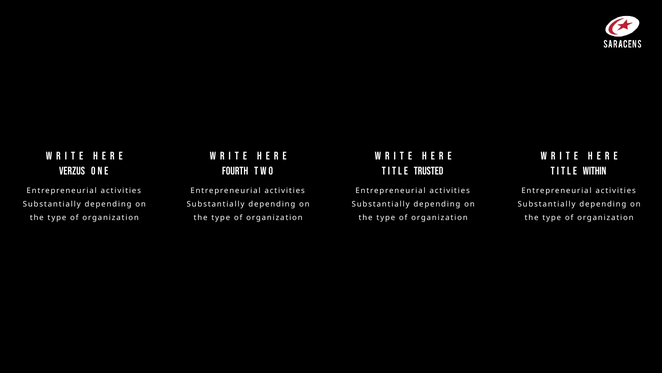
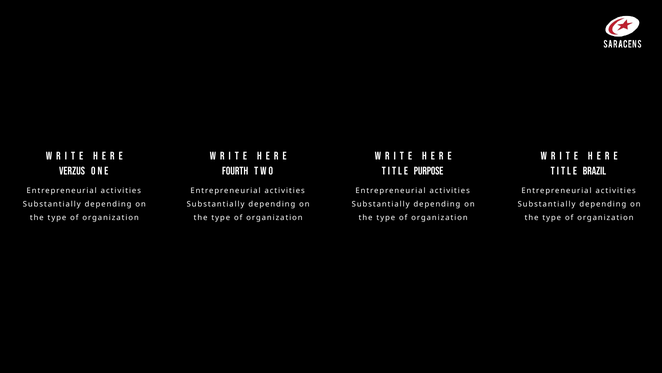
TRUSTED: TRUSTED -> PURPOSE
WITHIN: WITHIN -> BRAZIL
